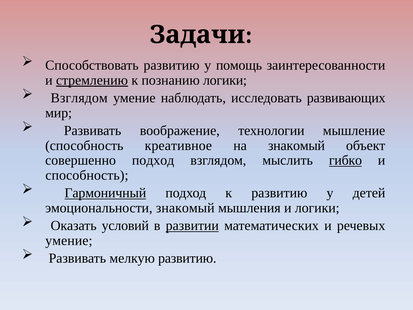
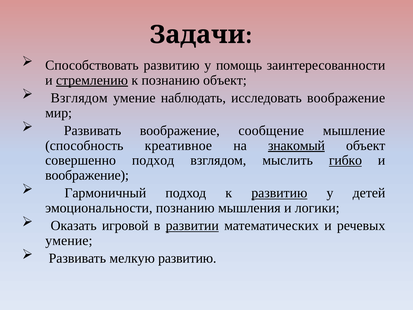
познанию логики: логики -> объект
исследовать развивающих: развивающих -> воображение
технологии: технологии -> сообщение
знакомый at (296, 145) underline: none -> present
способность at (87, 175): способность -> воображение
Гармоничный underline: present -> none
развитию at (279, 193) underline: none -> present
эмоциональности знакомый: знакомый -> познанию
условий: условий -> игровой
